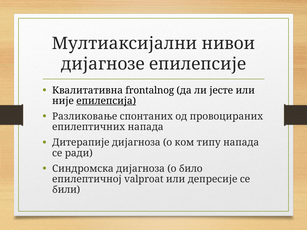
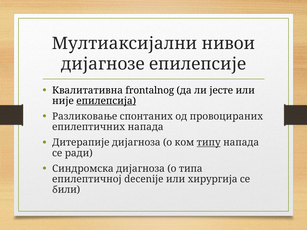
типу underline: none -> present
било: било -> типа
valproat: valproat -> decenije
депресије: депресије -> хирургија
